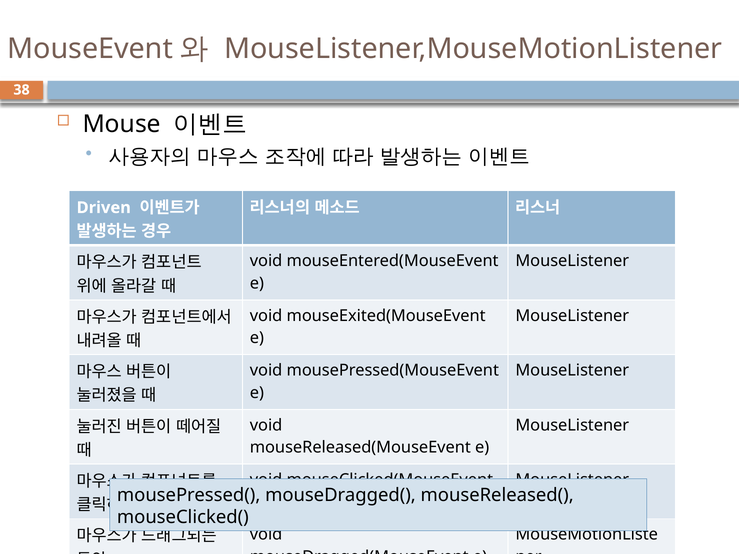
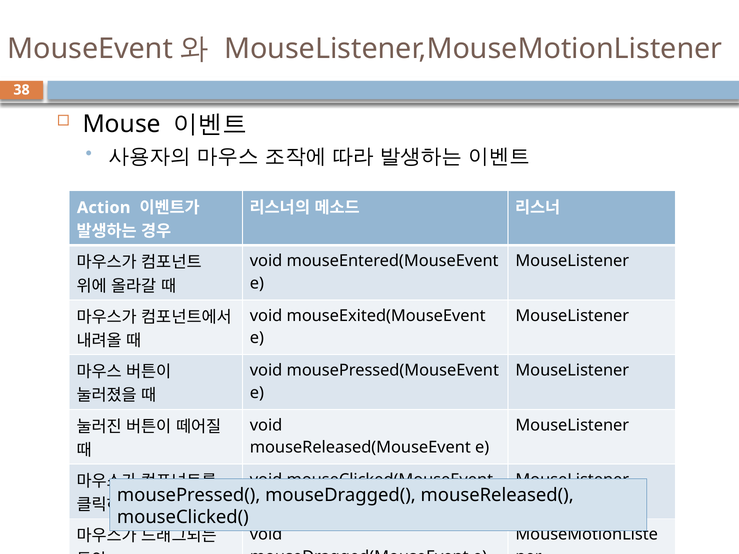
Driven: Driven -> Action
